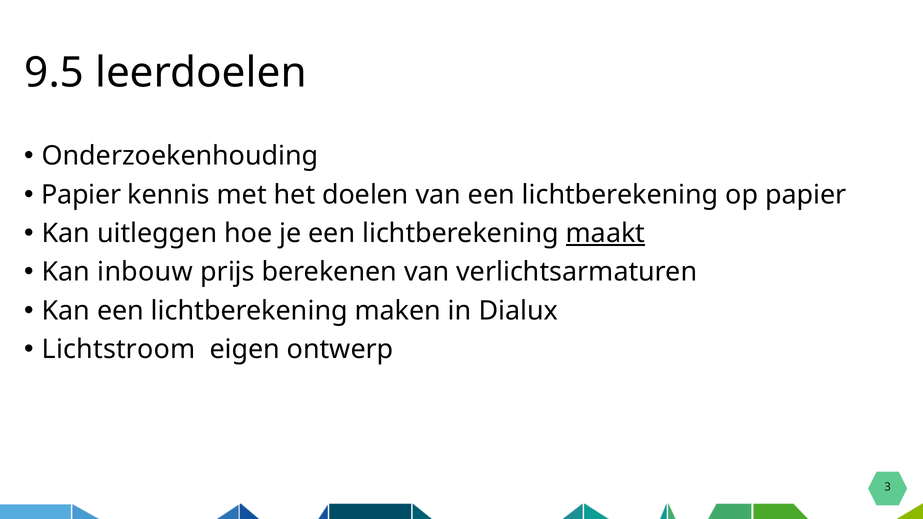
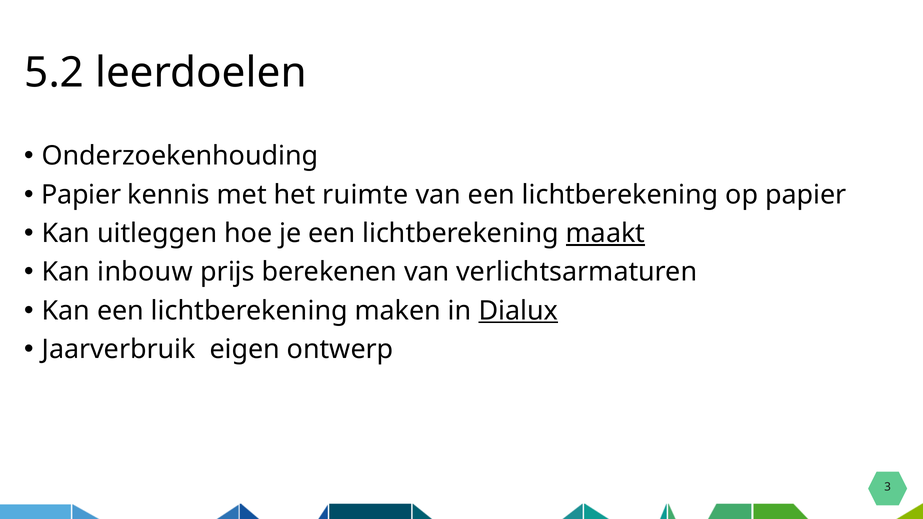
9.5: 9.5 -> 5.2
doelen: doelen -> ruimte
Dialux underline: none -> present
Lichtstroom: Lichtstroom -> Jaarverbruik
